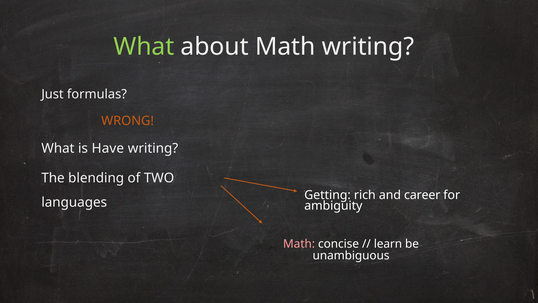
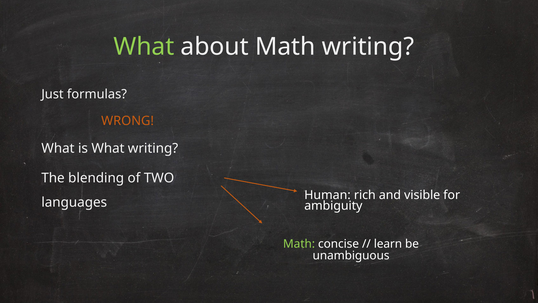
is Have: Have -> What
Getting: Getting -> Human
career: career -> visible
Math at (299, 244) colour: pink -> light green
